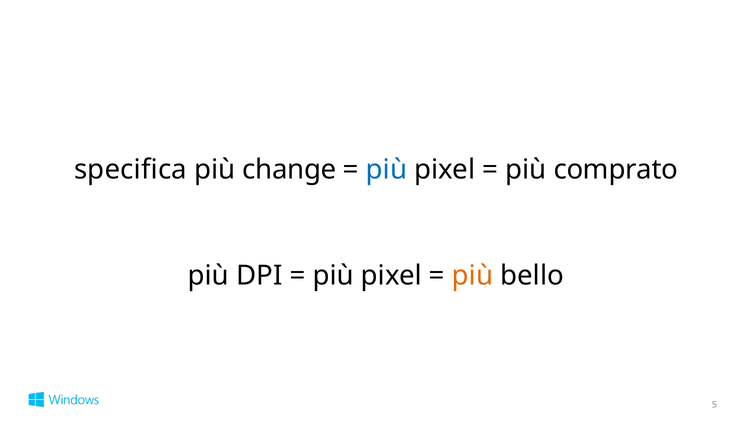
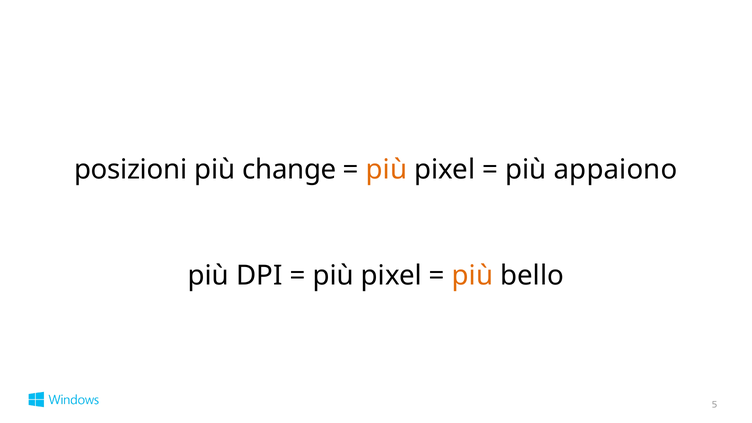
specifica: specifica -> posizioni
più at (386, 170) colour: blue -> orange
comprato: comprato -> appaiono
